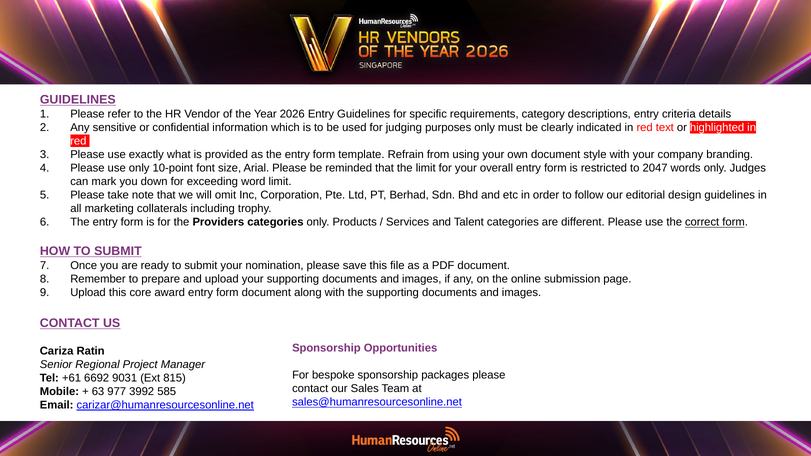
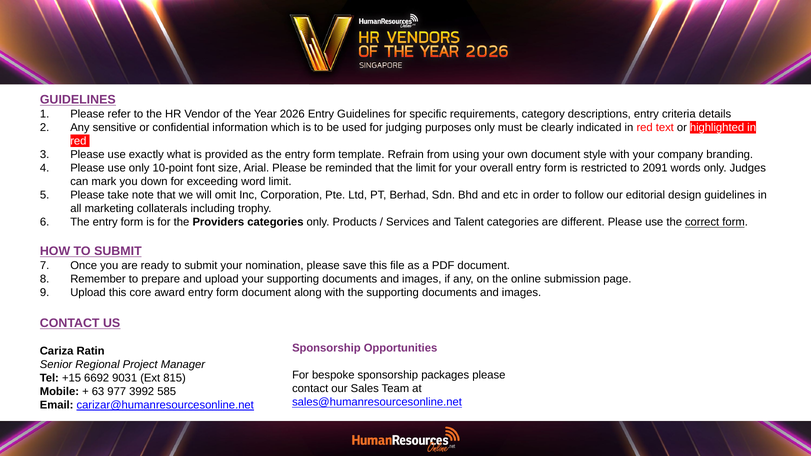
2047: 2047 -> 2091
+61: +61 -> +15
